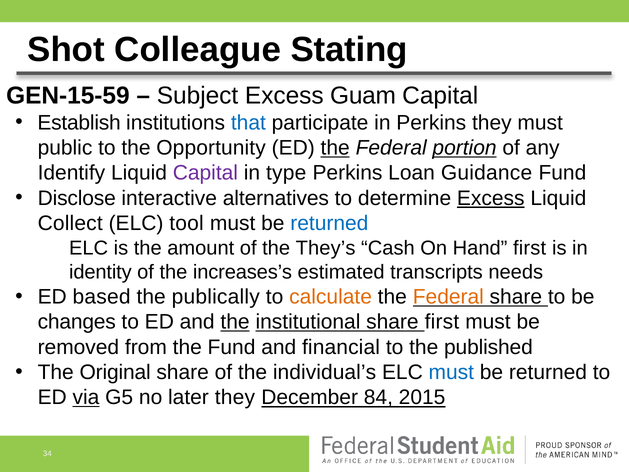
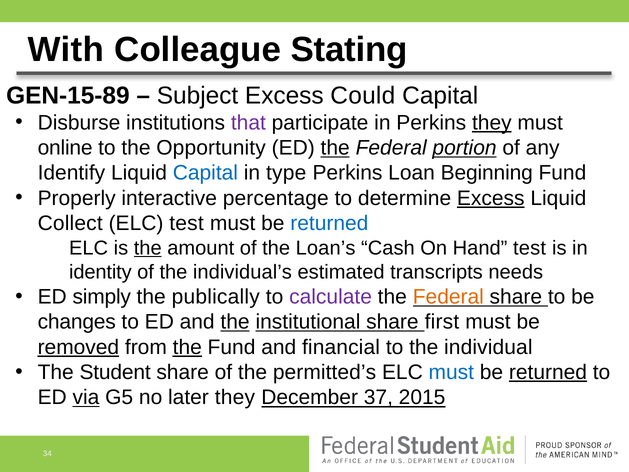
Shot: Shot -> With
GEN-15-59: GEN-15-59 -> GEN-15-89
Guam: Guam -> Could
Establish: Establish -> Disburse
that colour: blue -> purple
they at (492, 123) underline: none -> present
public: public -> online
Capital at (205, 173) colour: purple -> blue
Guidance: Guidance -> Beginning
Disclose: Disclose -> Properly
alternatives: alternatives -> percentage
ELC tool: tool -> test
the at (148, 248) underline: none -> present
They’s: They’s -> Loan’s
Hand first: first -> test
increases’s: increases’s -> individual’s
based: based -> simply
calculate colour: orange -> purple
removed underline: none -> present
the at (187, 347) underline: none -> present
published: published -> individual
Original: Original -> Student
individual’s: individual’s -> permitted’s
returned at (548, 372) underline: none -> present
84: 84 -> 37
